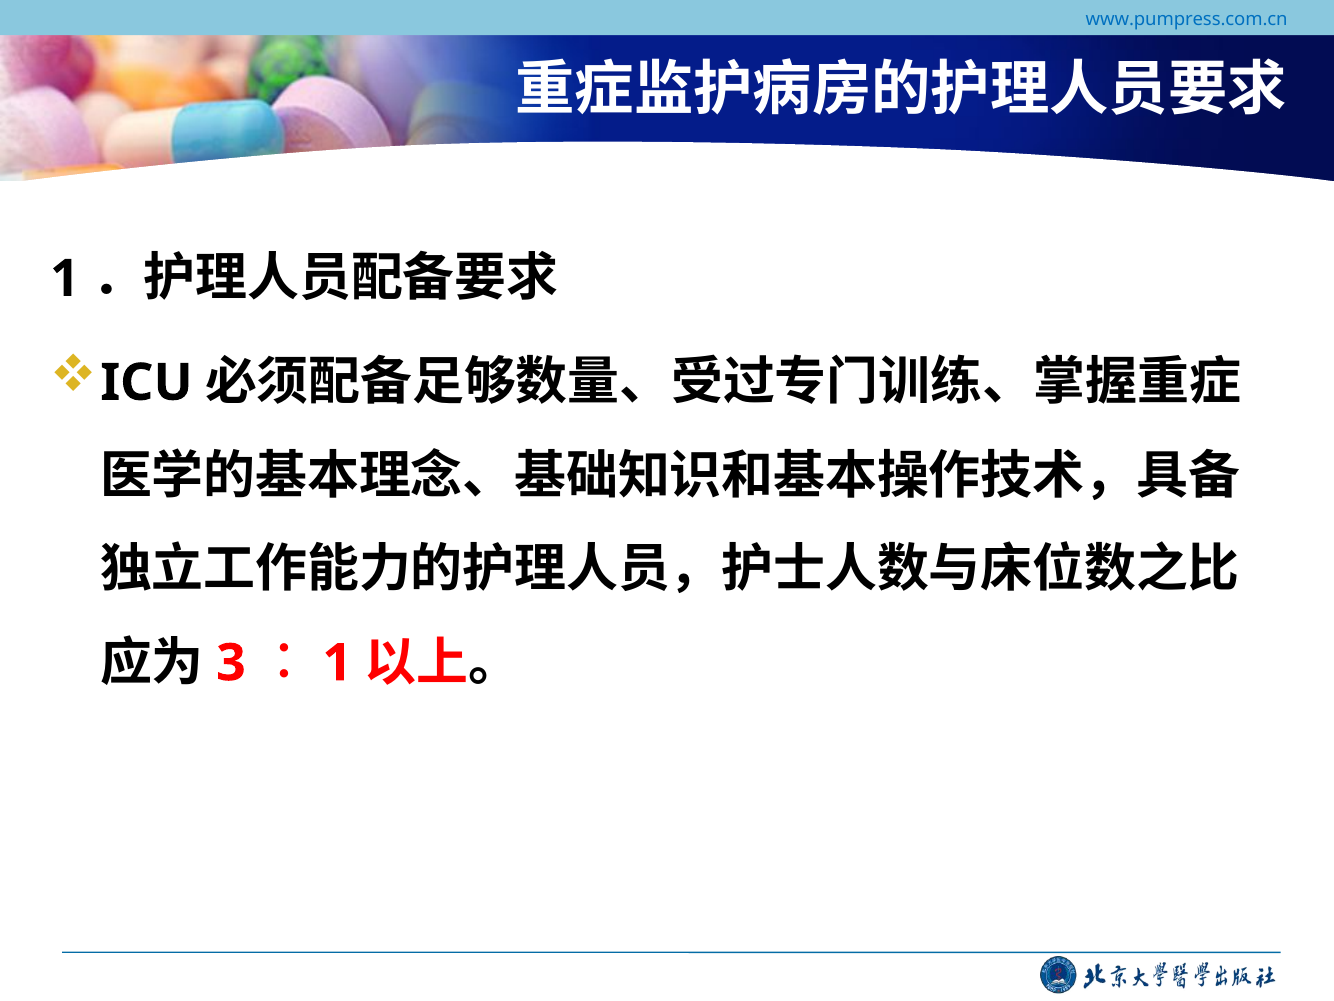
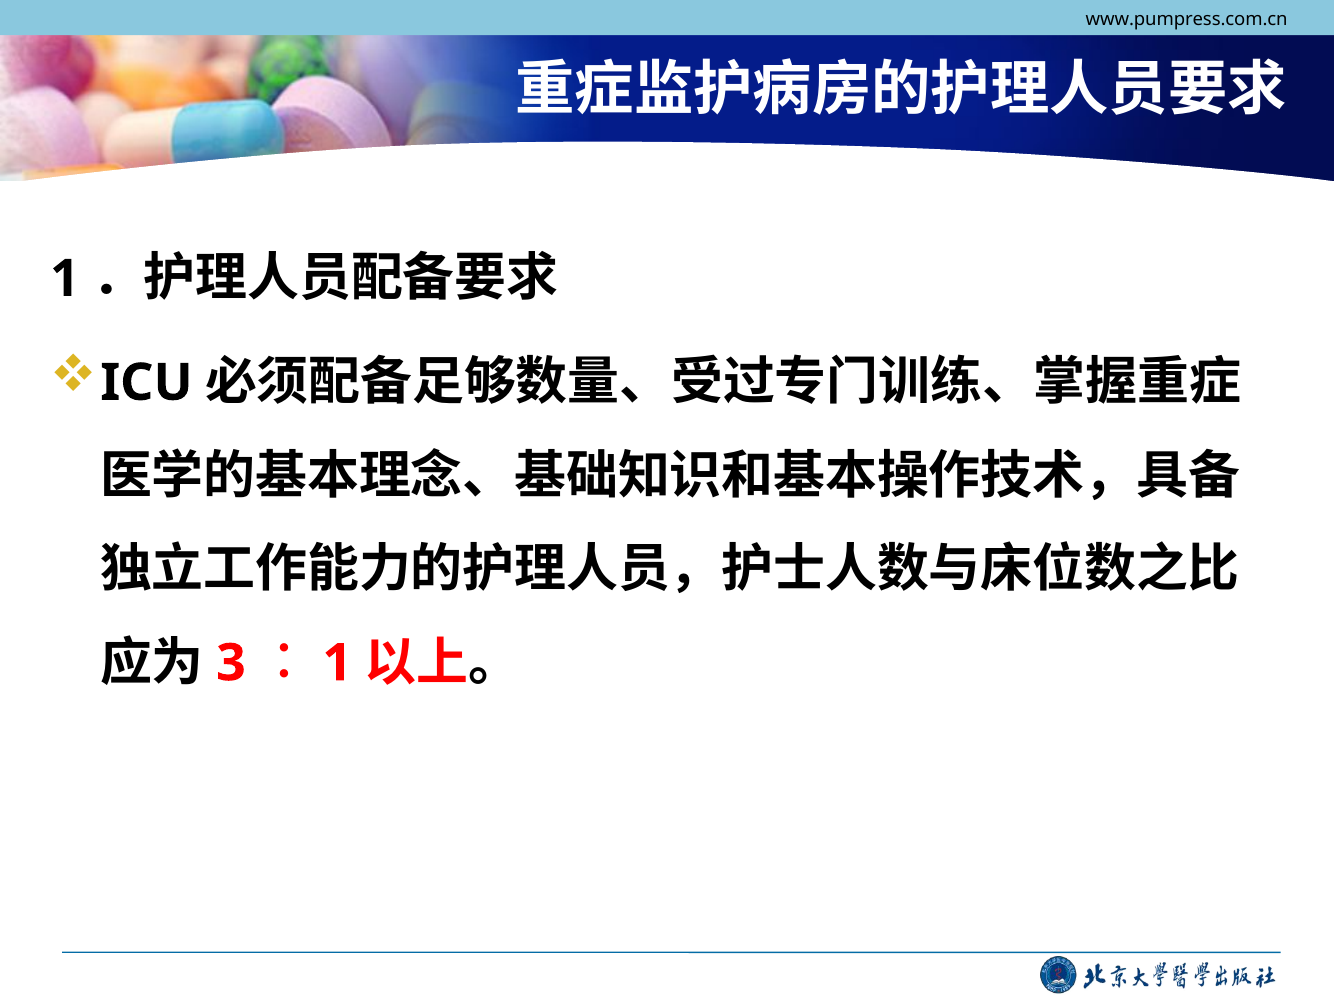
www.pumpress.com.cn colour: blue -> black
